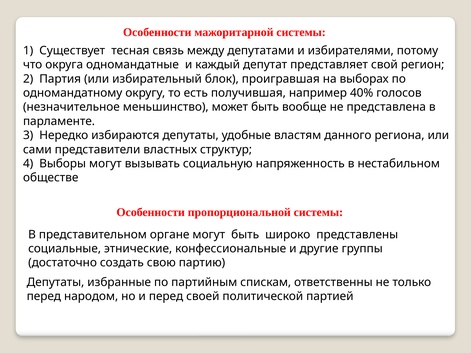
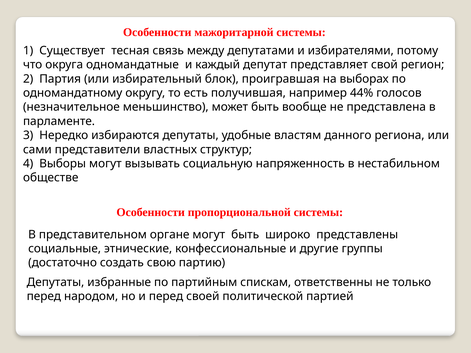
40%: 40% -> 44%
